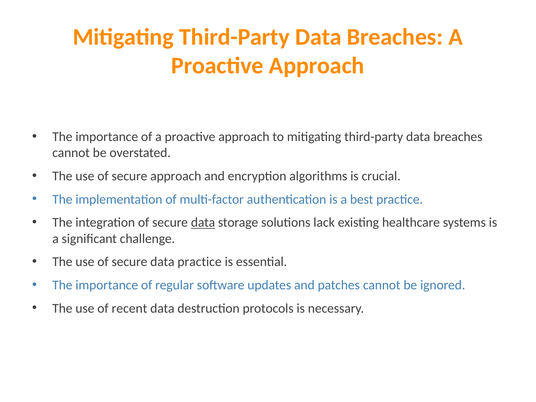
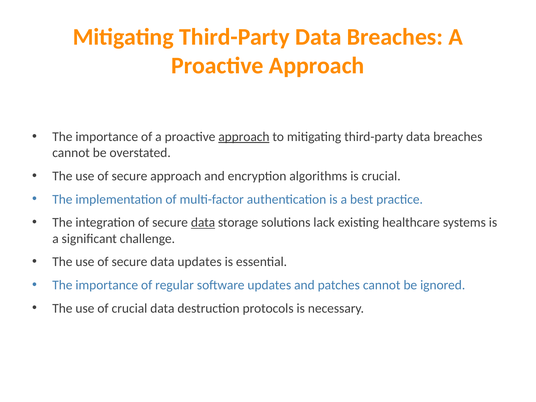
approach at (244, 137) underline: none -> present
data practice: practice -> updates
of recent: recent -> crucial
